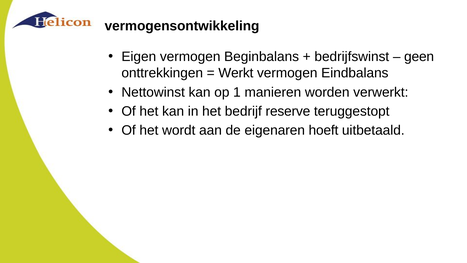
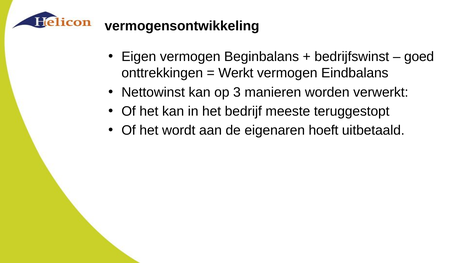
geen: geen -> goed
1: 1 -> 3
reserve: reserve -> meeste
